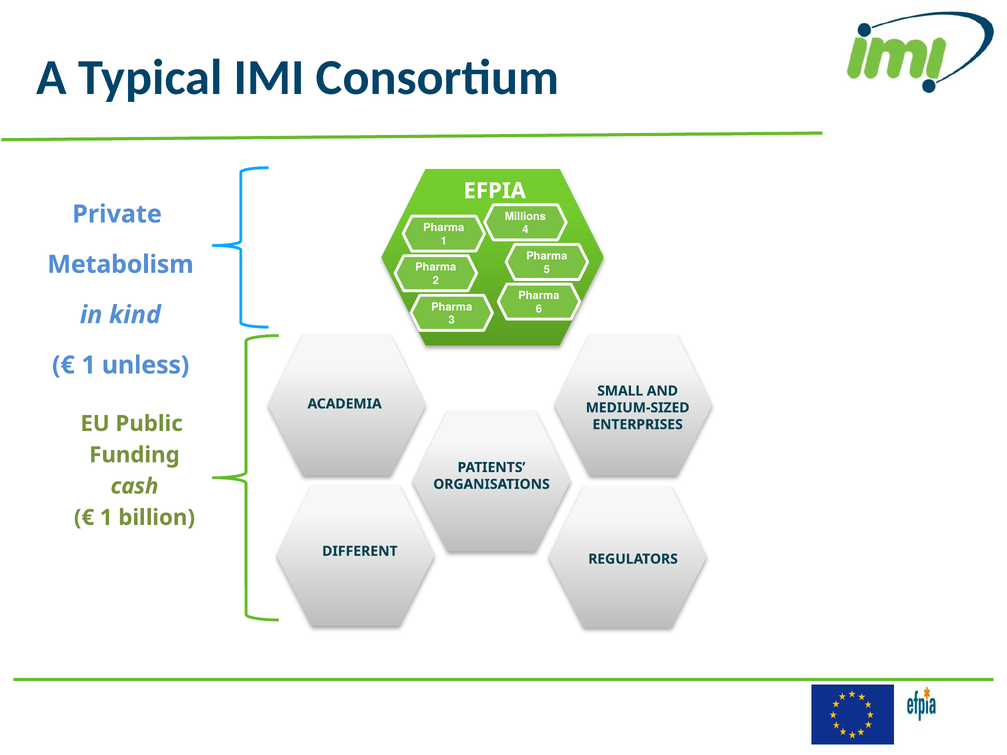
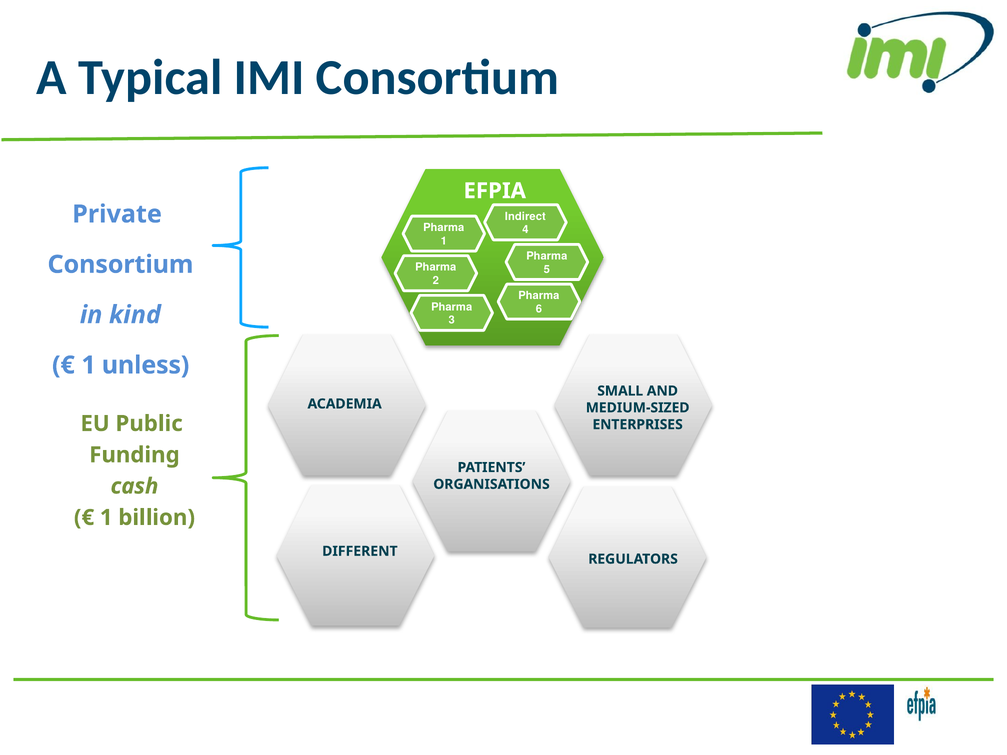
Millions: Millions -> Indirect
Metabolism at (121, 265): Metabolism -> Consortium
